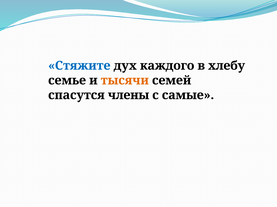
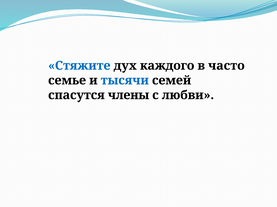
хлебу: хлебу -> часто
тысячи colour: orange -> blue
самые: самые -> любви
